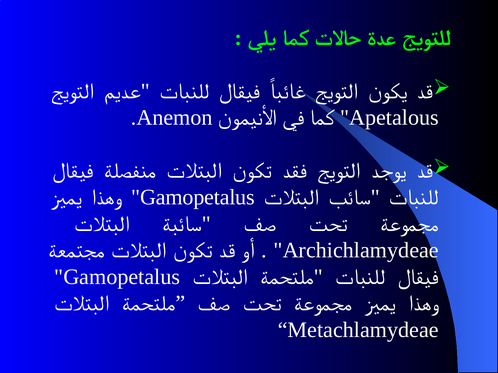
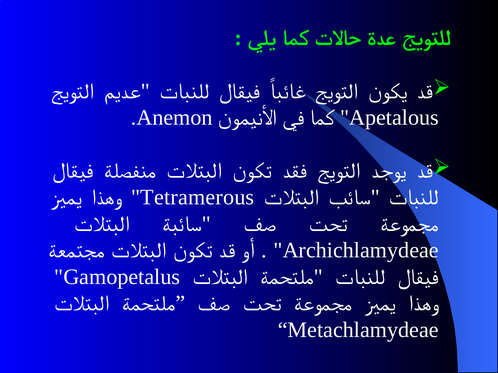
Gamopetalus at (198, 197): Gamopetalus -> Tetramerous
